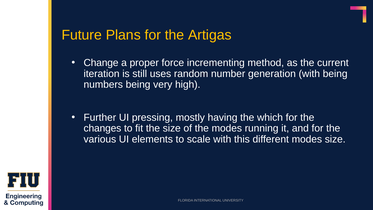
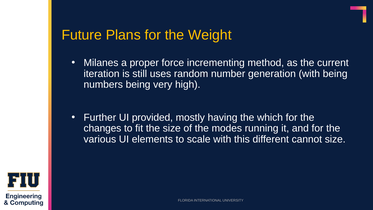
Artigas: Artigas -> Weight
Change: Change -> Milanes
pressing: pressing -> provided
different modes: modes -> cannot
